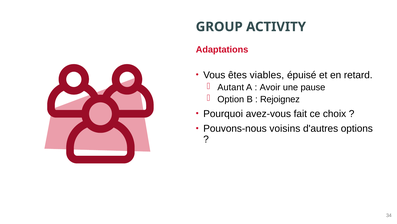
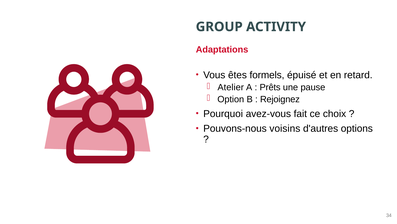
viables: viables -> formels
Autant: Autant -> Atelier
Avoir: Avoir -> Prêts
